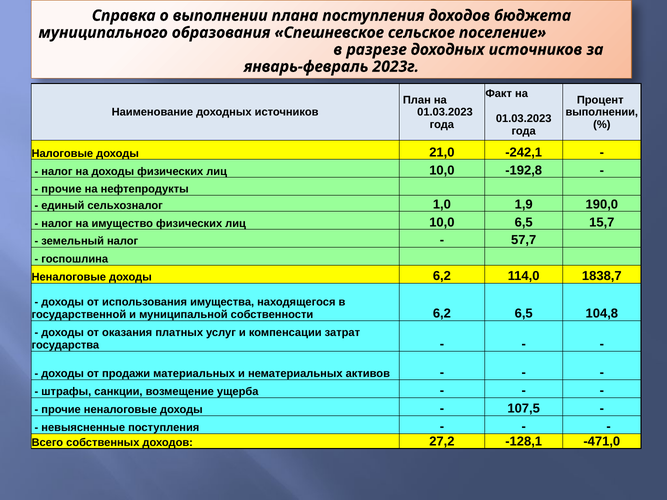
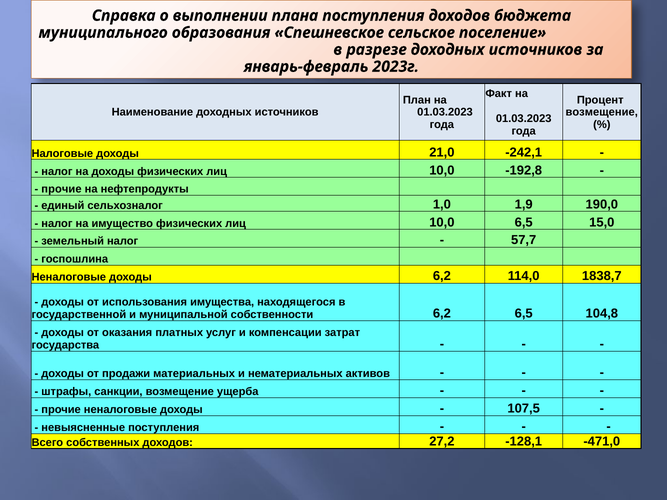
выполнении at (602, 112): выполнении -> возмещение
15,7: 15,7 -> 15,0
